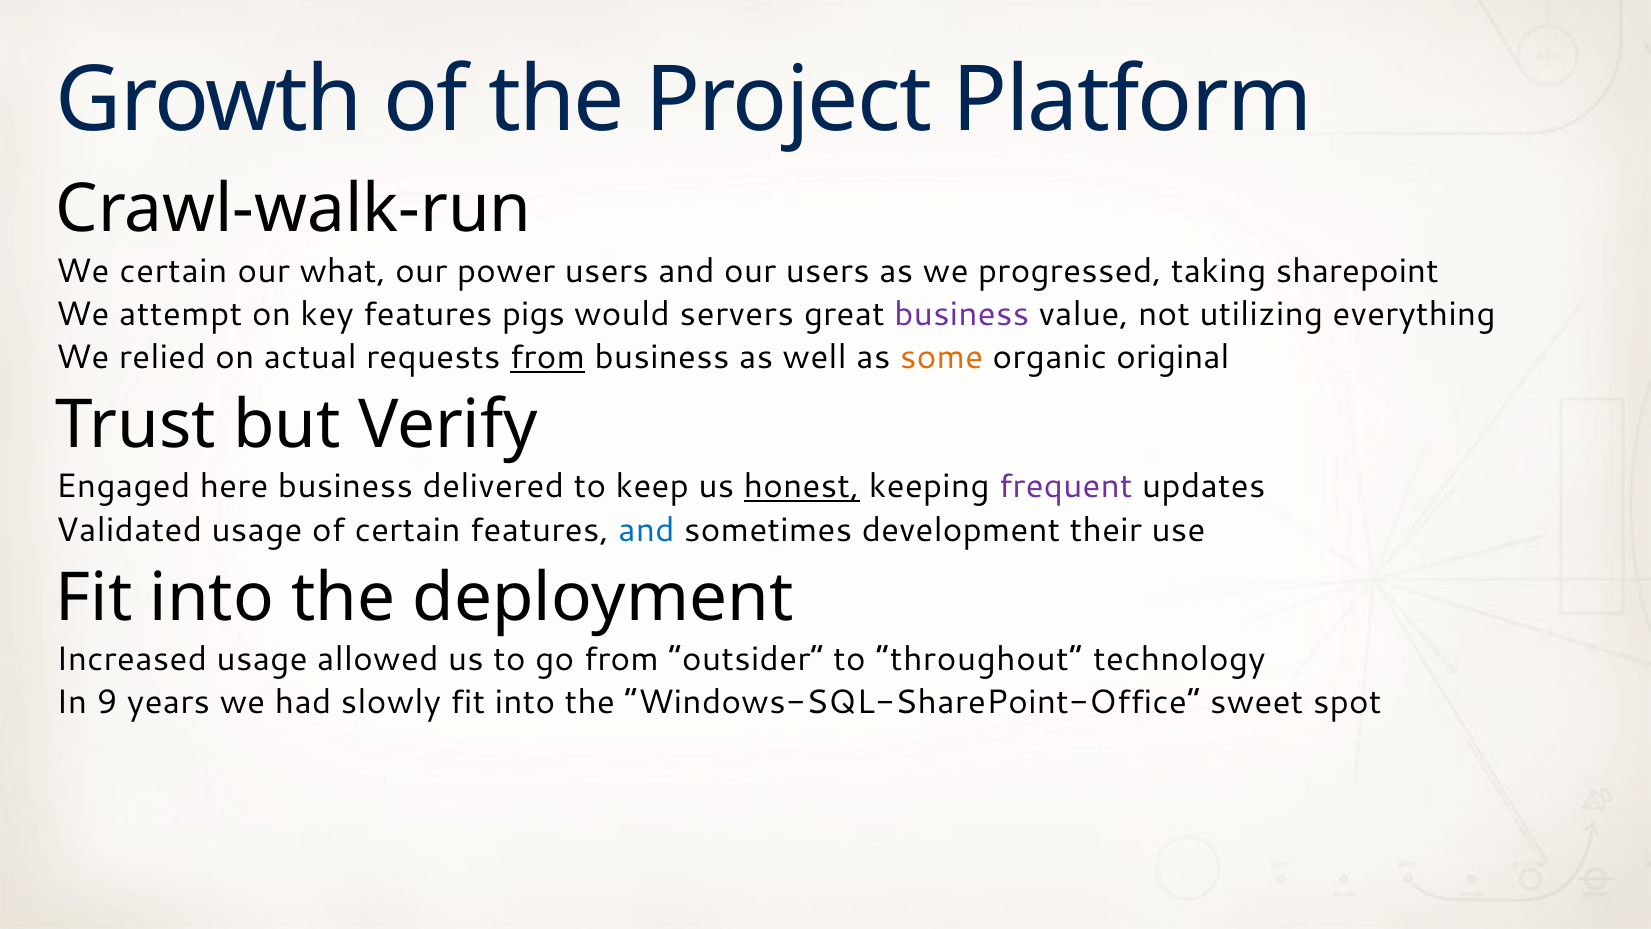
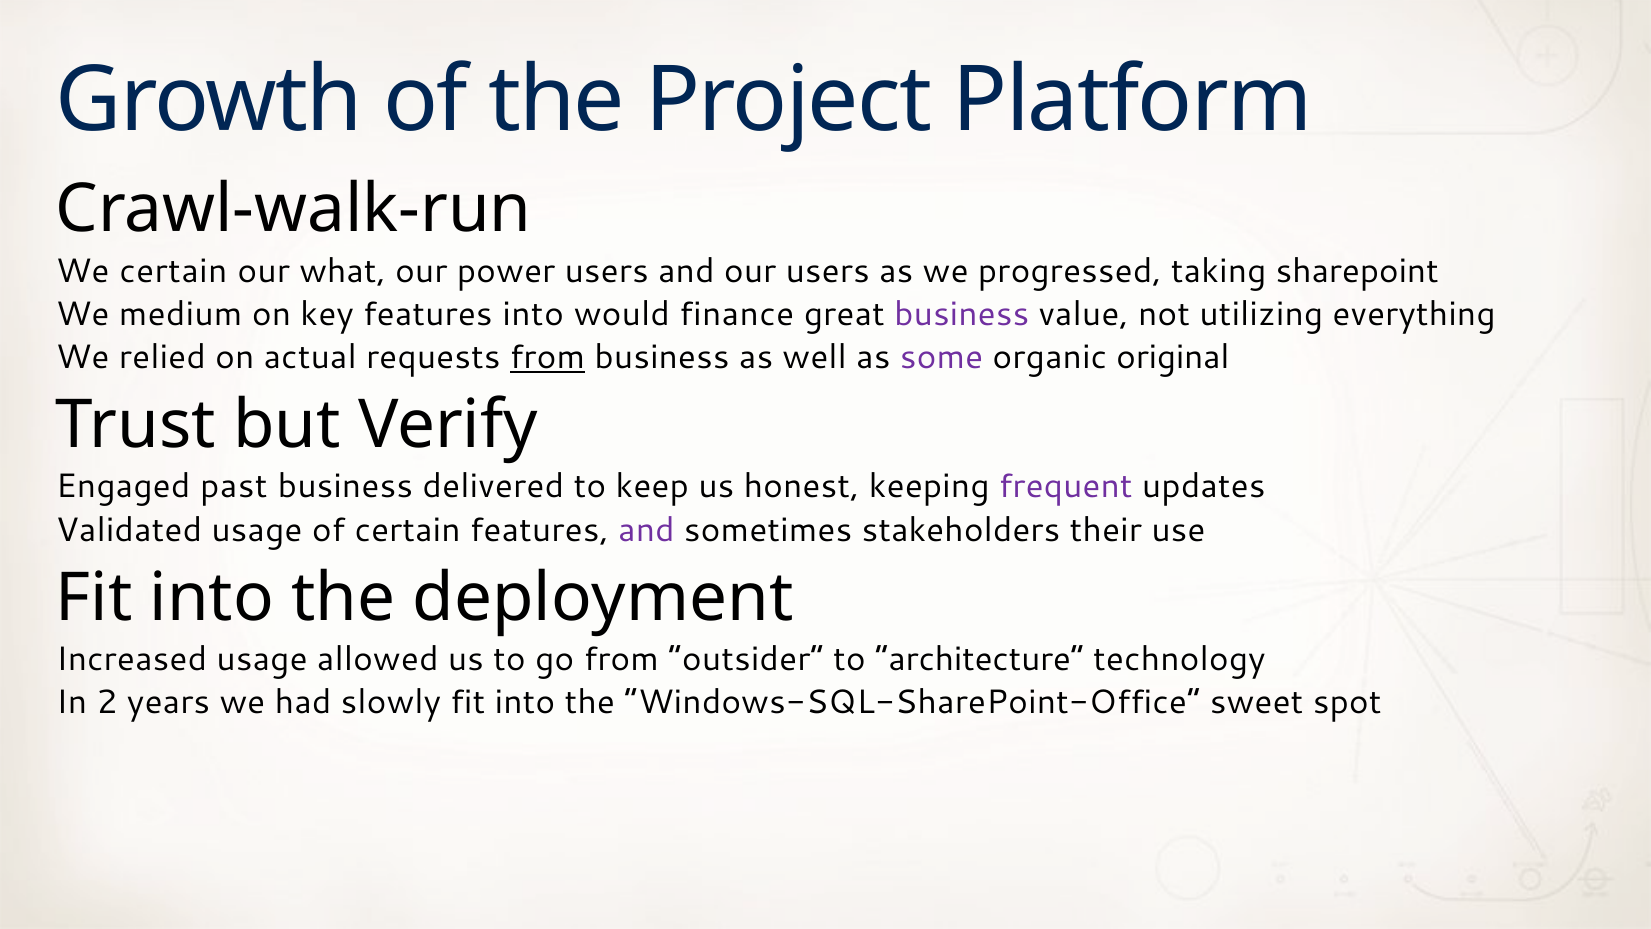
attempt: attempt -> medium
features pigs: pigs -> into
servers: servers -> finance
some colour: orange -> purple
here: here -> past
honest underline: present -> none
and at (647, 530) colour: blue -> purple
development: development -> stakeholders
throughout: throughout -> architecture
9: 9 -> 2
